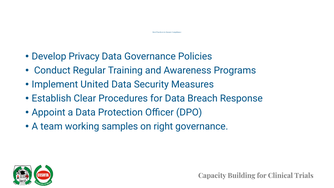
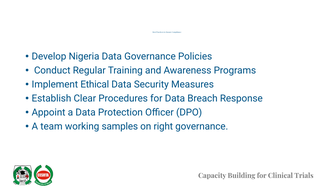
Privacy: Privacy -> Nigeria
United: United -> Ethical
